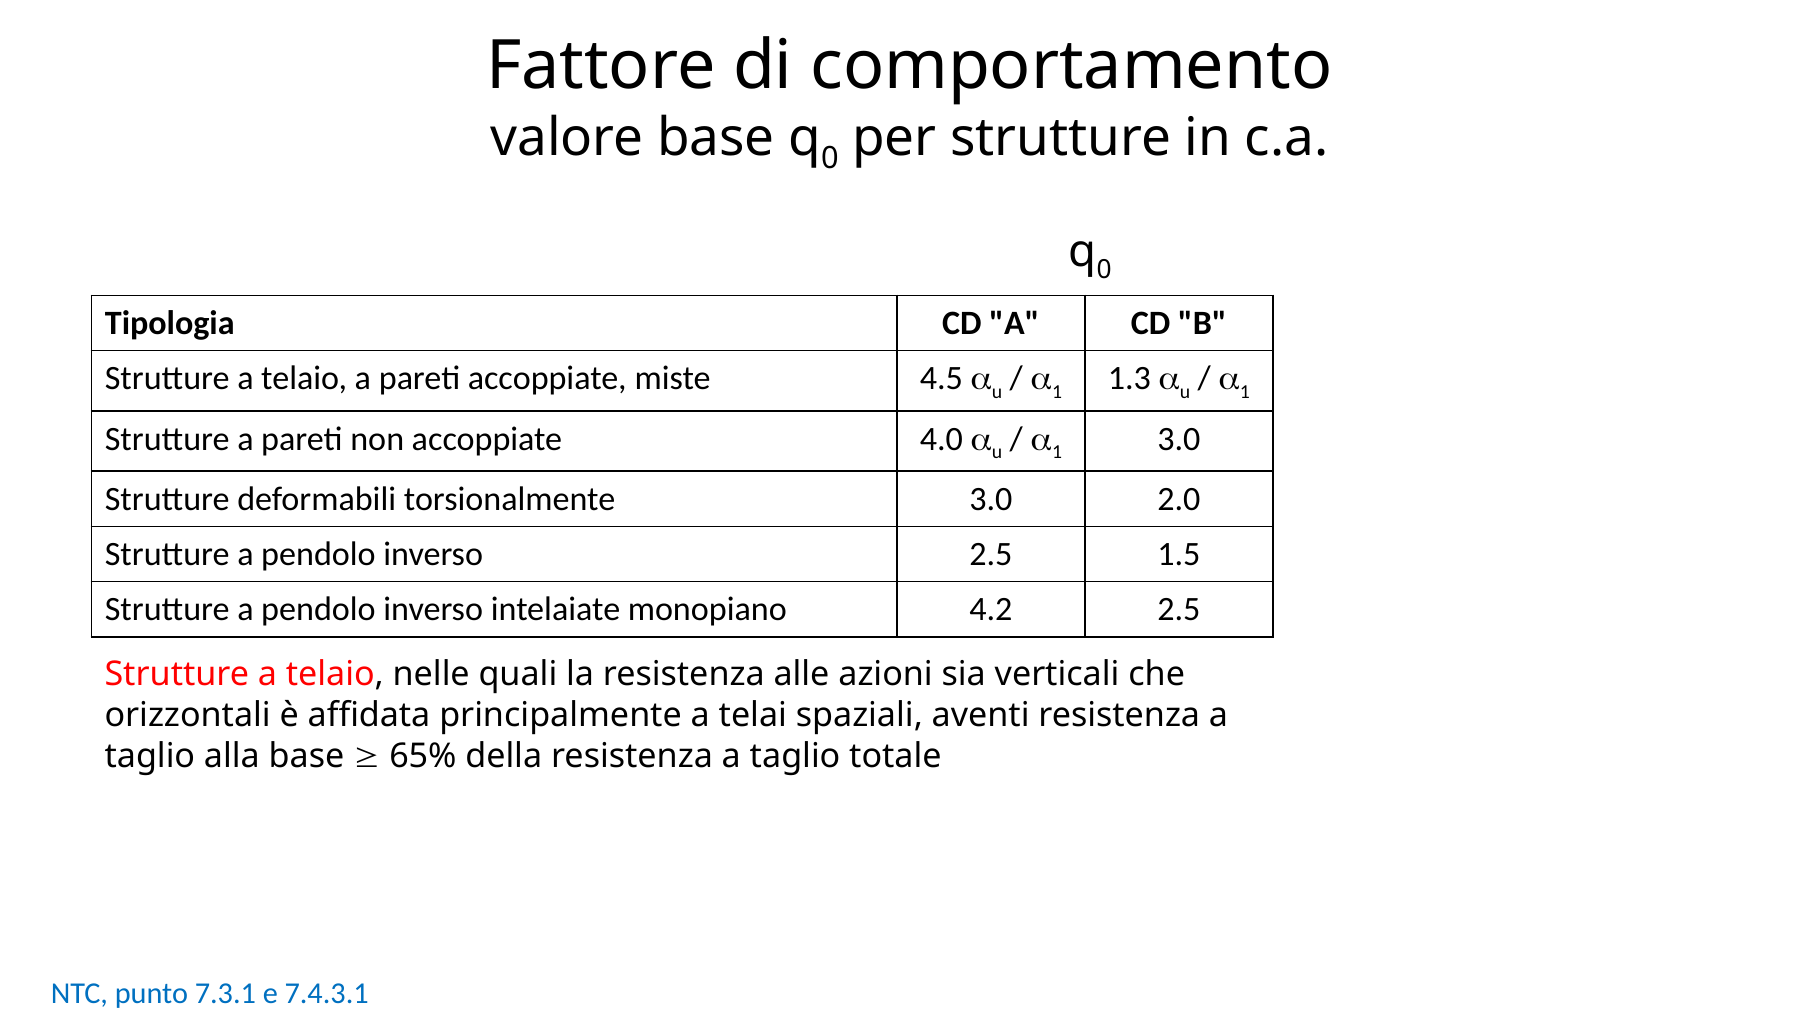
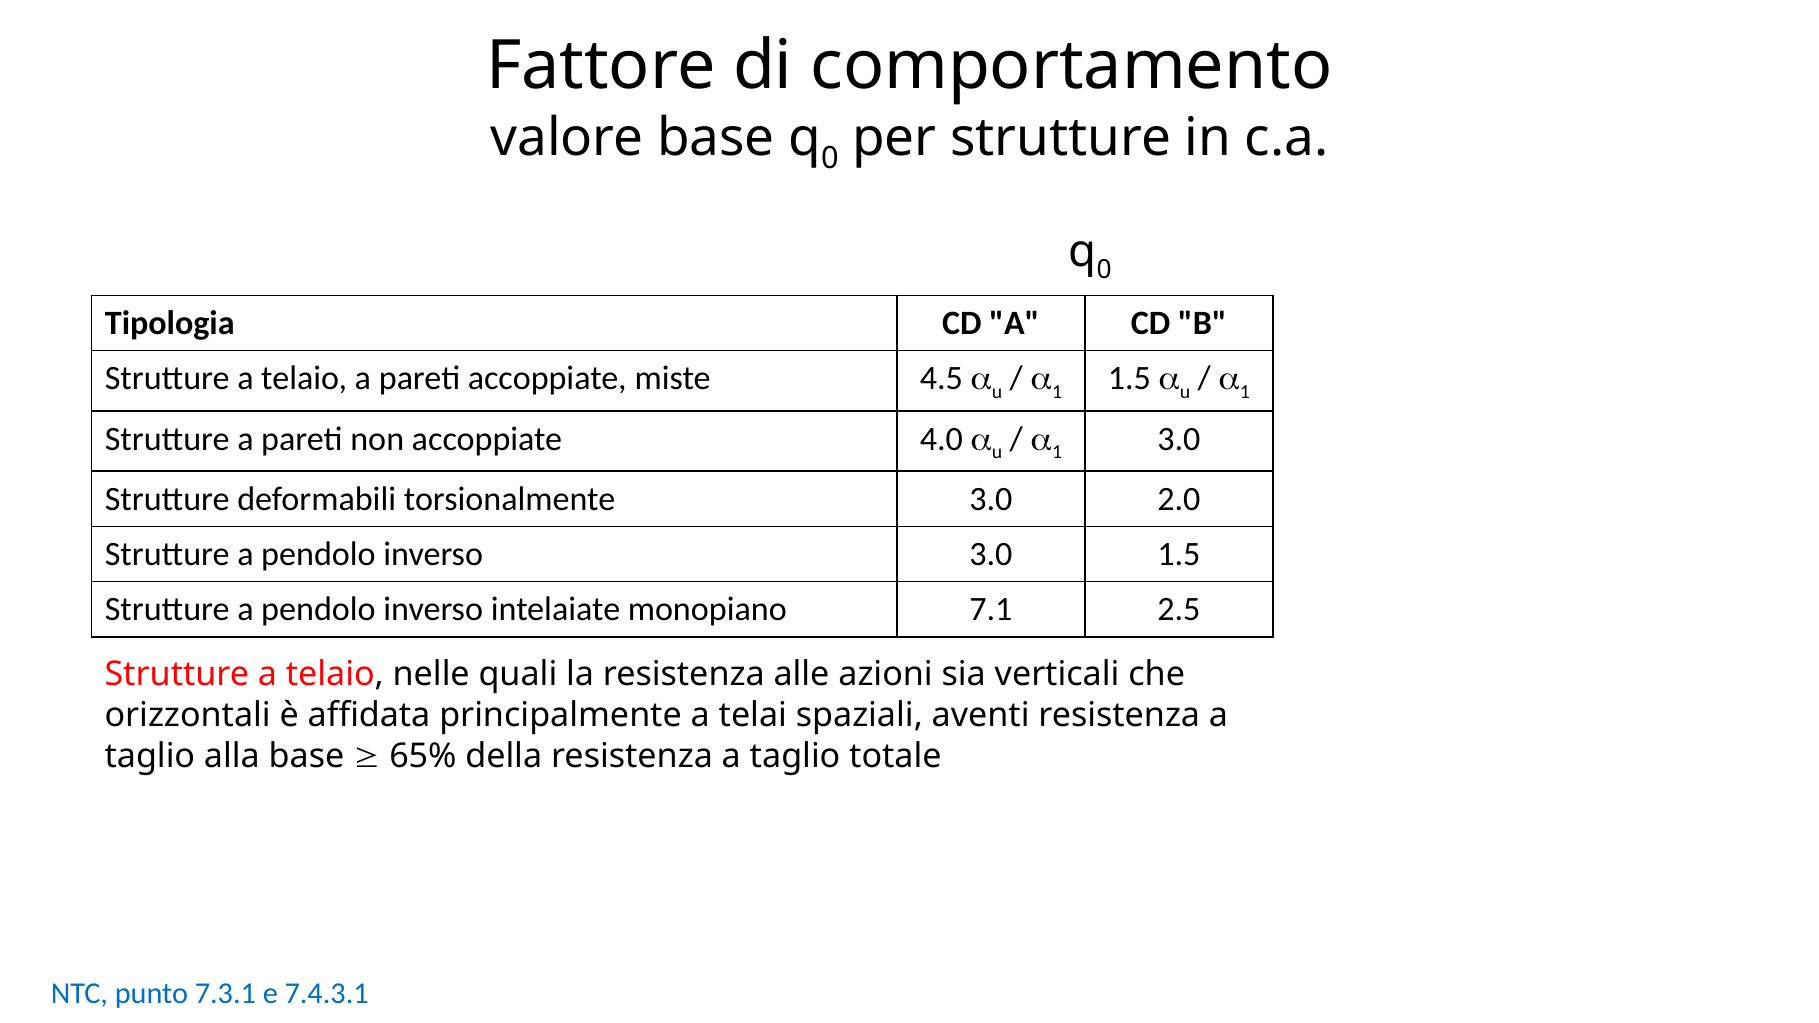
1.3 at (1129, 379): 1.3 -> 1.5
inverso 2.5: 2.5 -> 3.0
4.2: 4.2 -> 7.1
